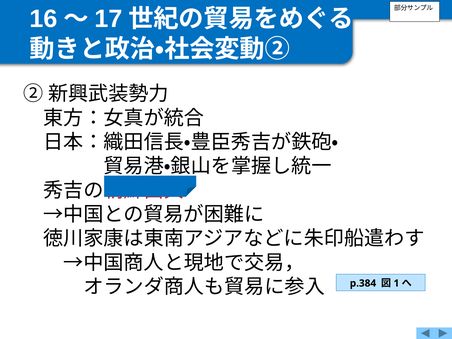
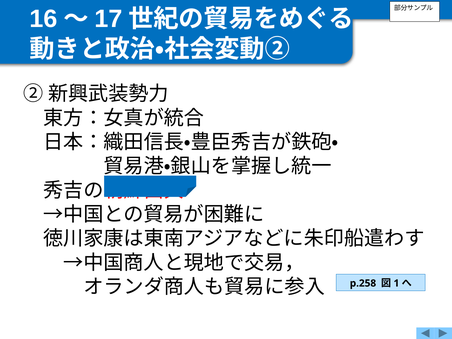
p.384: p.384 -> p.258
